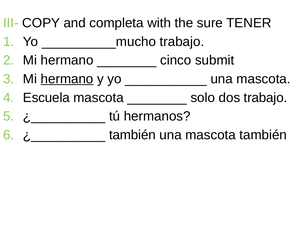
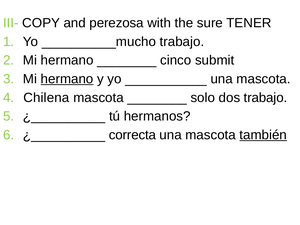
completa: completa -> perezosa
Escuela: Escuela -> Chilena
también at (132, 135): también -> correcta
también at (263, 135) underline: none -> present
